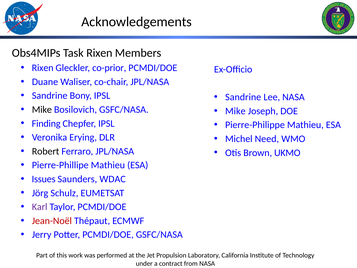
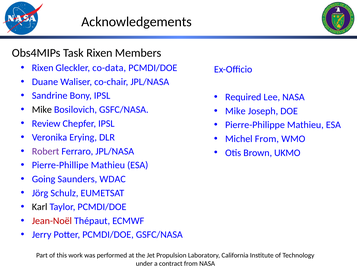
co-prior: co-prior -> co-data
Sandrine at (243, 97): Sandrine -> Required
Finding: Finding -> Review
Michel Need: Need -> From
Robert colour: black -> purple
Issues: Issues -> Going
Karl colour: purple -> black
